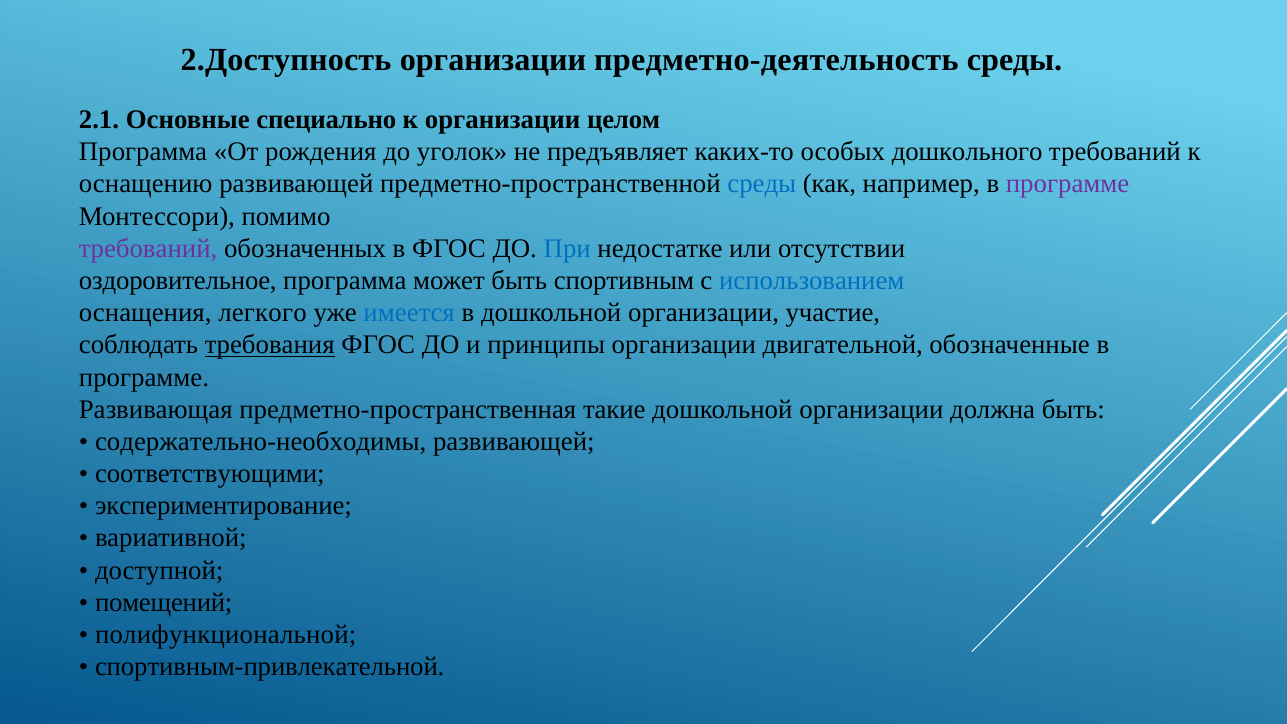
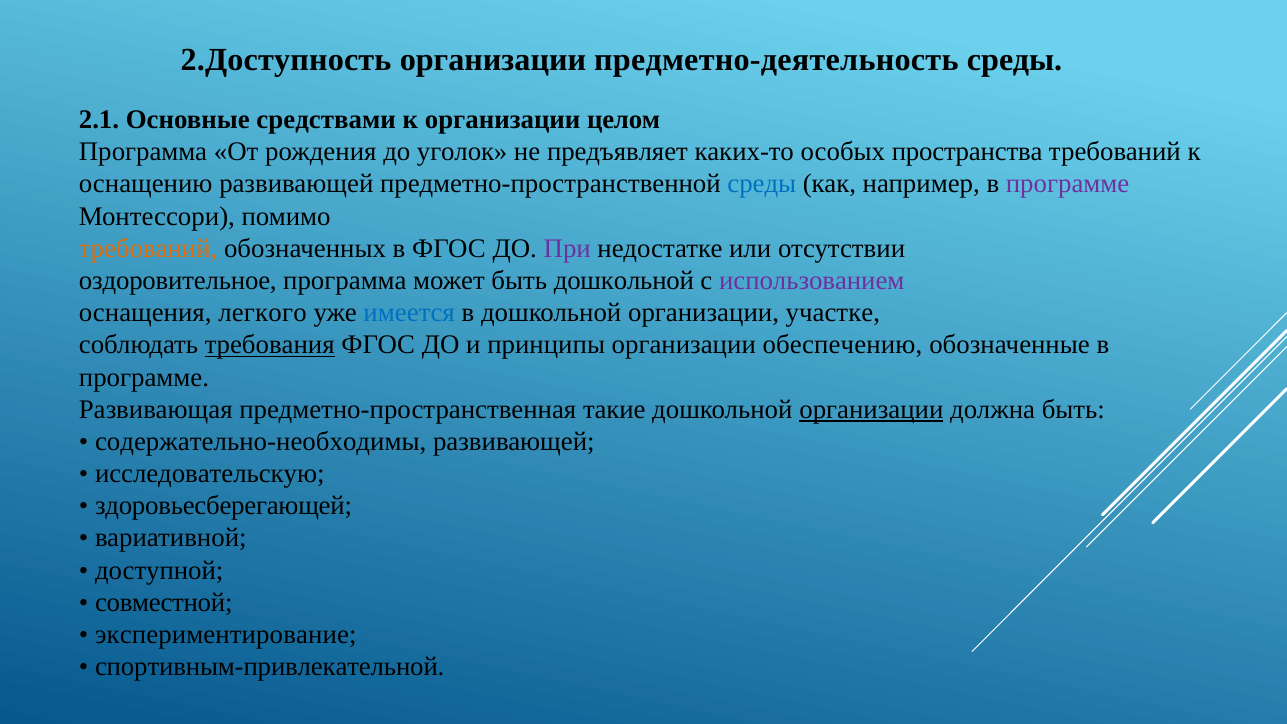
специально: специально -> средствами
дошкольного: дошкольного -> пространства
требований at (148, 248) colour: purple -> orange
При colour: blue -> purple
быть спортивным: спортивным -> дошкольной
использованием colour: blue -> purple
участие: участие -> участке
двигательной: двигательной -> обеспечению
организации at (871, 409) underline: none -> present
соответствующими: соответствующими -> исследовательскую
экспериментирование: экспериментирование -> здоровьесберегающей
помещений: помещений -> совместной
полифункциональной: полифункциональной -> экспериментирование
